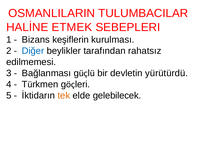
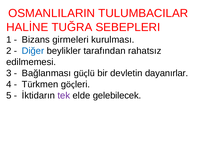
ETMEK: ETMEK -> TUĞRA
keşiflerin: keşiflerin -> girmeleri
yürütürdü: yürütürdü -> dayanırlar
tek colour: orange -> purple
